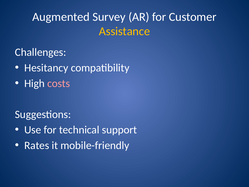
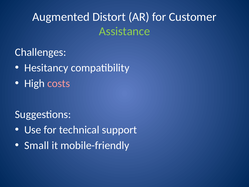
Survey: Survey -> Distort
Assistance colour: yellow -> light green
Rates: Rates -> Small
